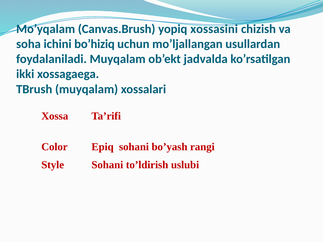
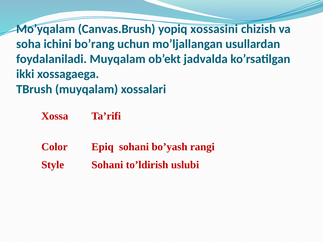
bo’hiziq: bo’hiziq -> bo’rang
